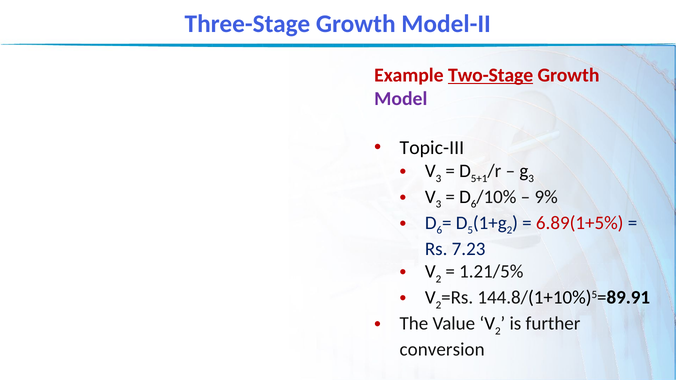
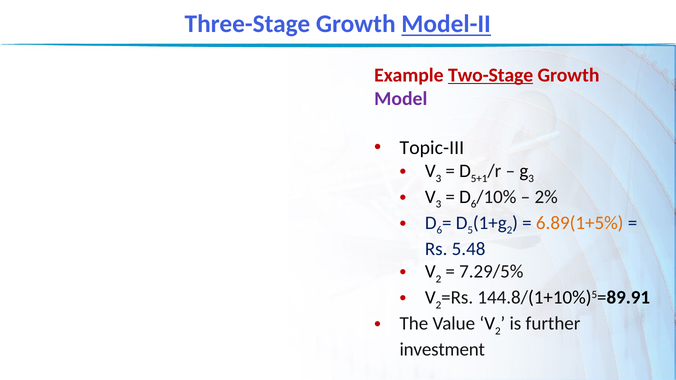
Model-II underline: none -> present
9%: 9% -> 2%
6.89(1+5% colour: red -> orange
7.23: 7.23 -> 5.48
1.21/5%: 1.21/5% -> 7.29/5%
conversion: conversion -> investment
